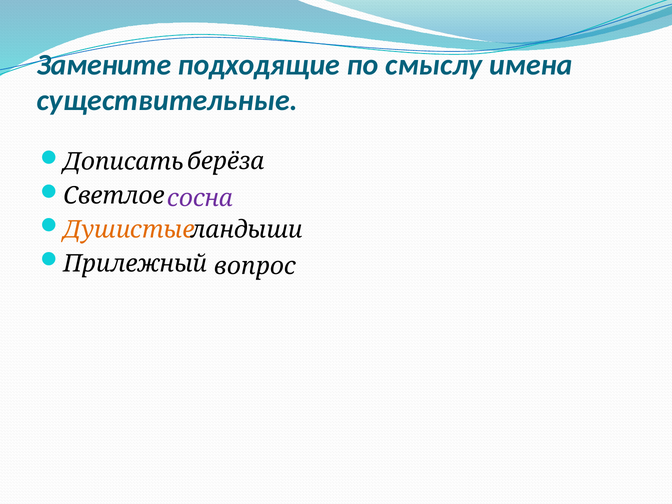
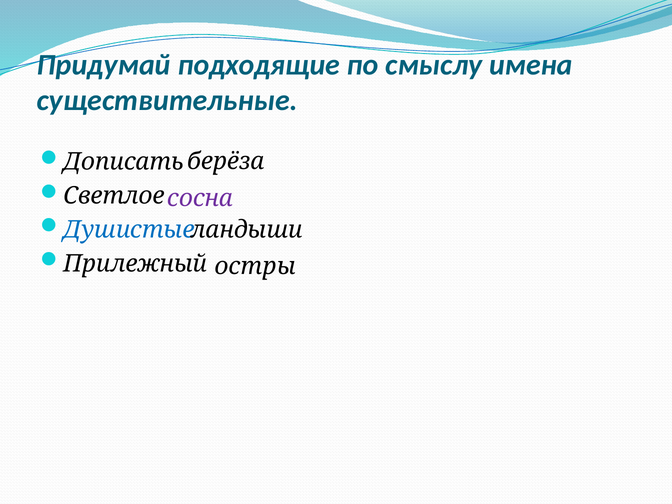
Замените: Замените -> Придумай
Душистые colour: orange -> blue
вопрос: вопрос -> остры
